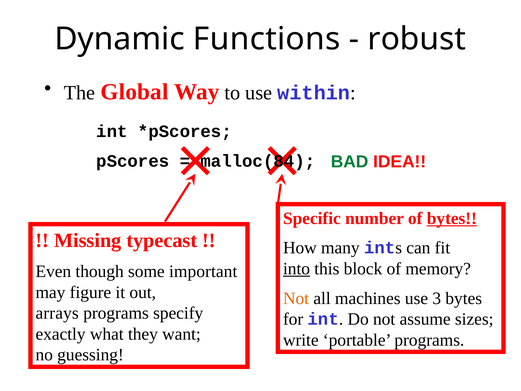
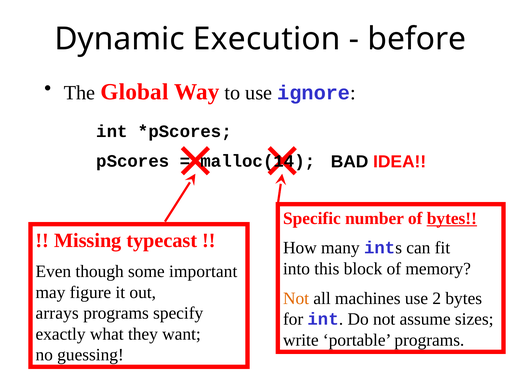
Functions: Functions -> Execution
robust: robust -> before
within: within -> ignore
BAD colour: green -> black
malloc(84: malloc(84 -> malloc(14
into underline: present -> none
3: 3 -> 2
